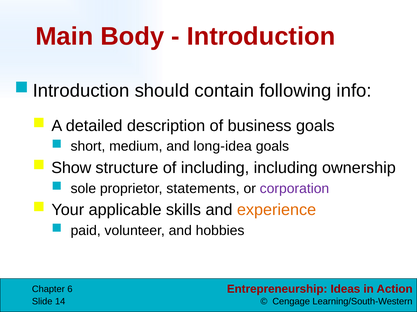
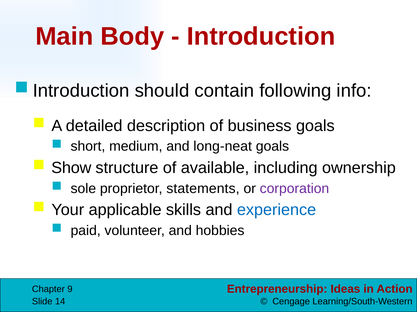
long-idea: long-idea -> long-neat
of including: including -> available
experience colour: orange -> blue
6: 6 -> 9
